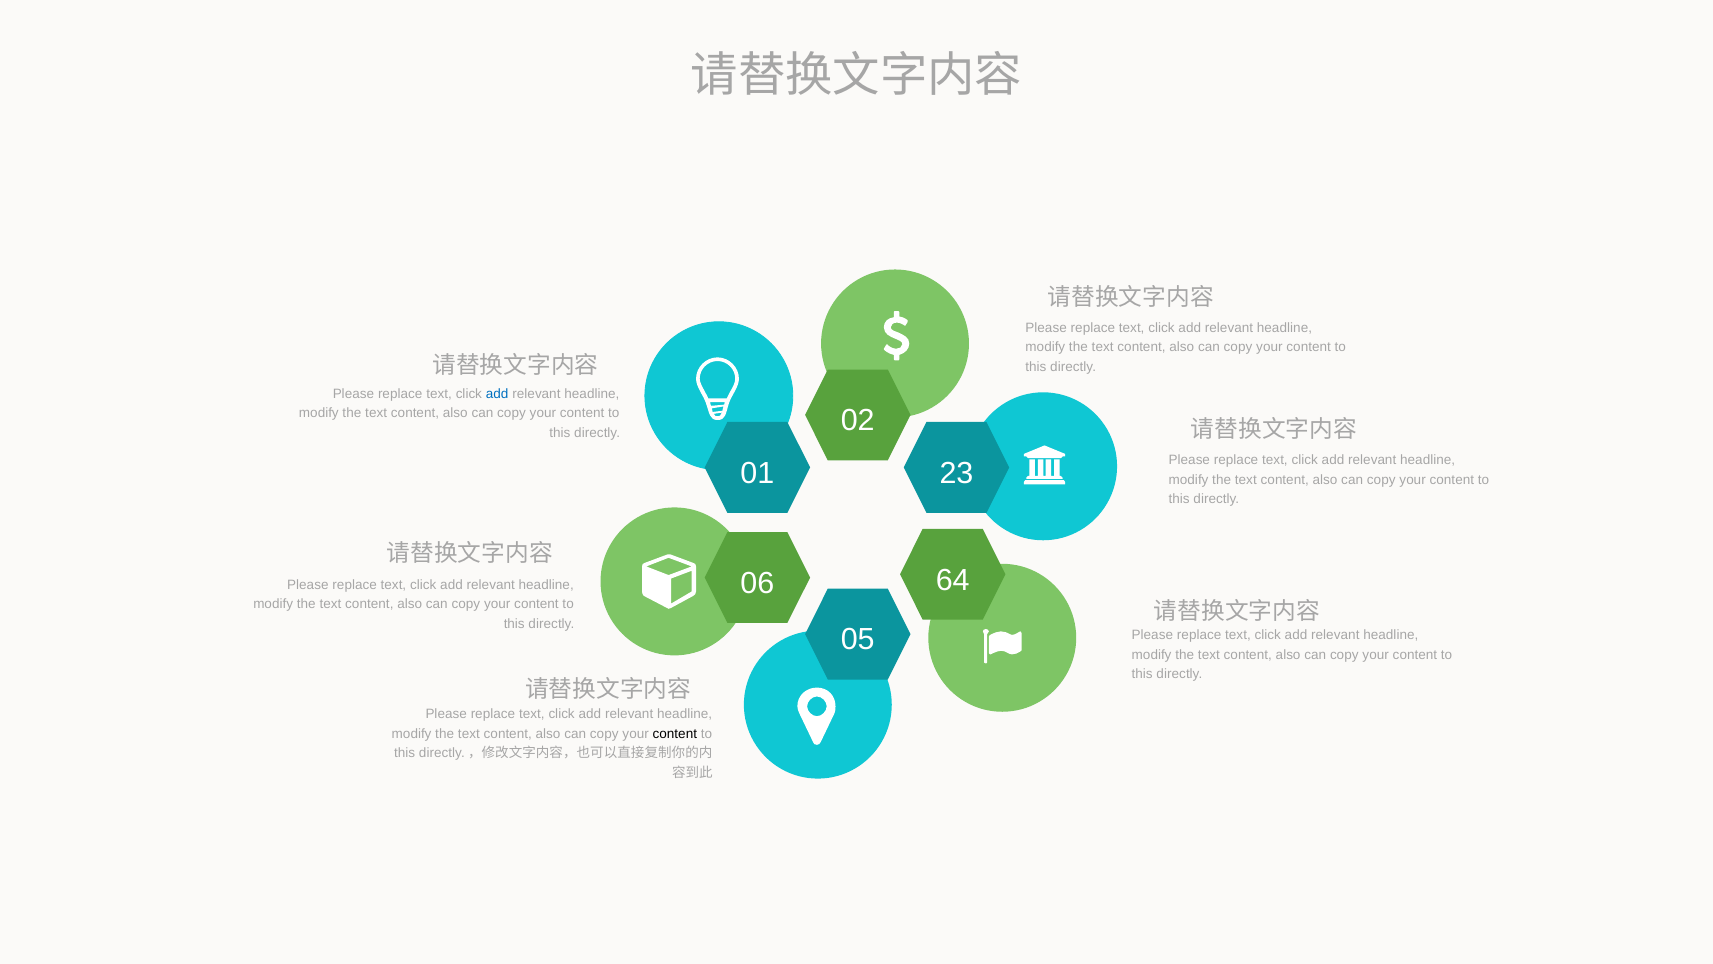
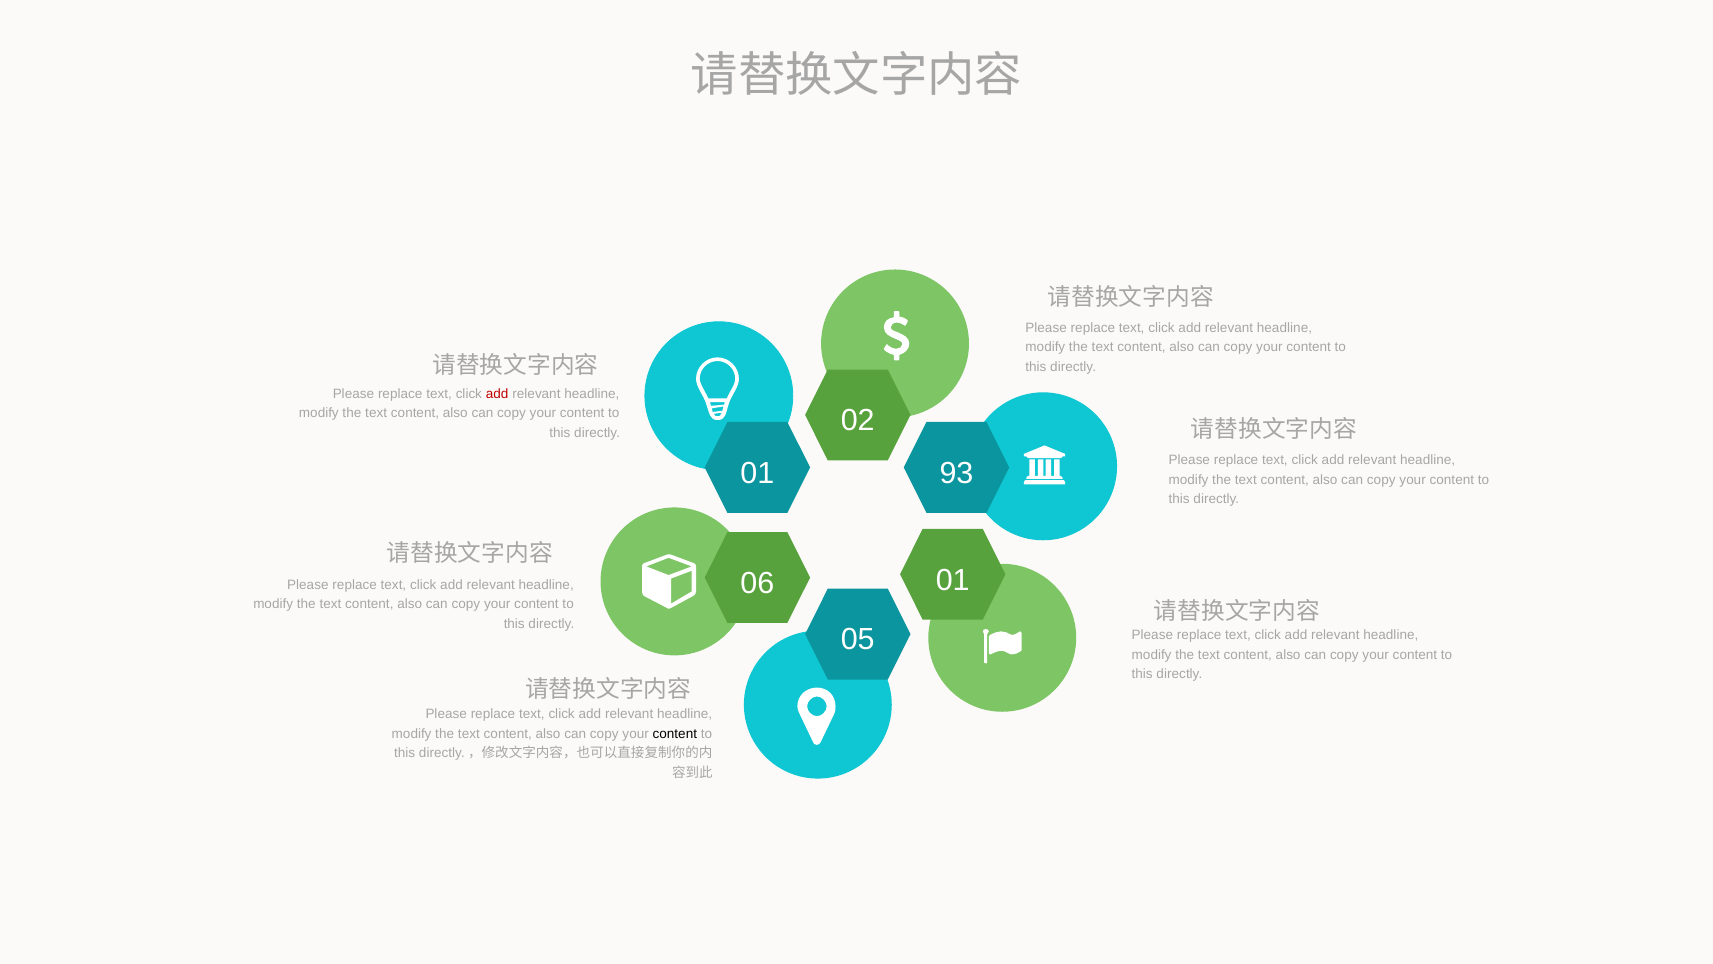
add at (497, 394) colour: blue -> red
23: 23 -> 93
06 64: 64 -> 01
